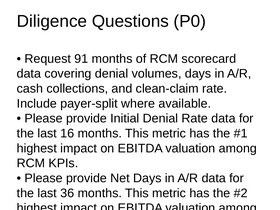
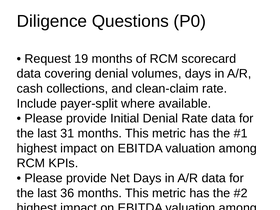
91: 91 -> 19
16: 16 -> 31
